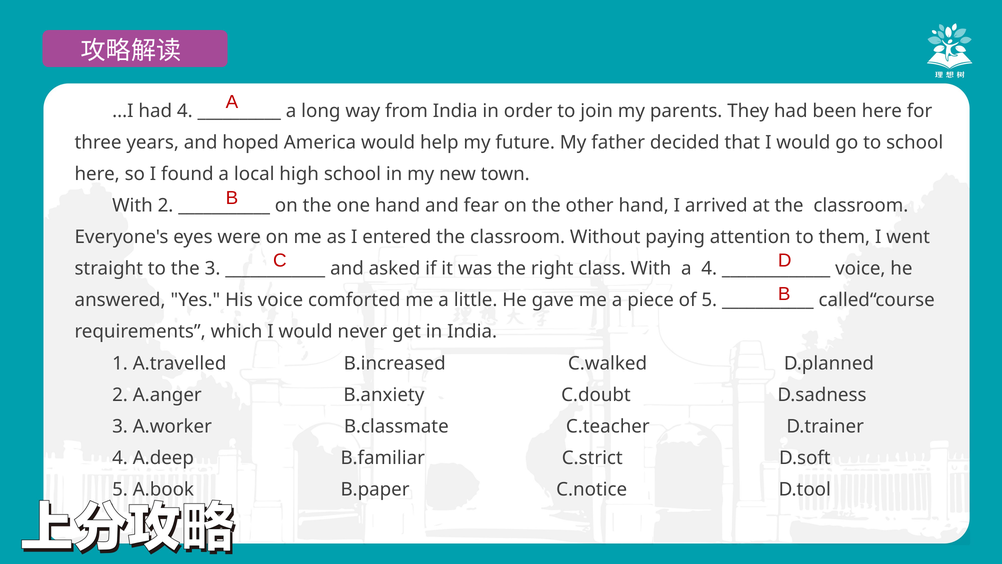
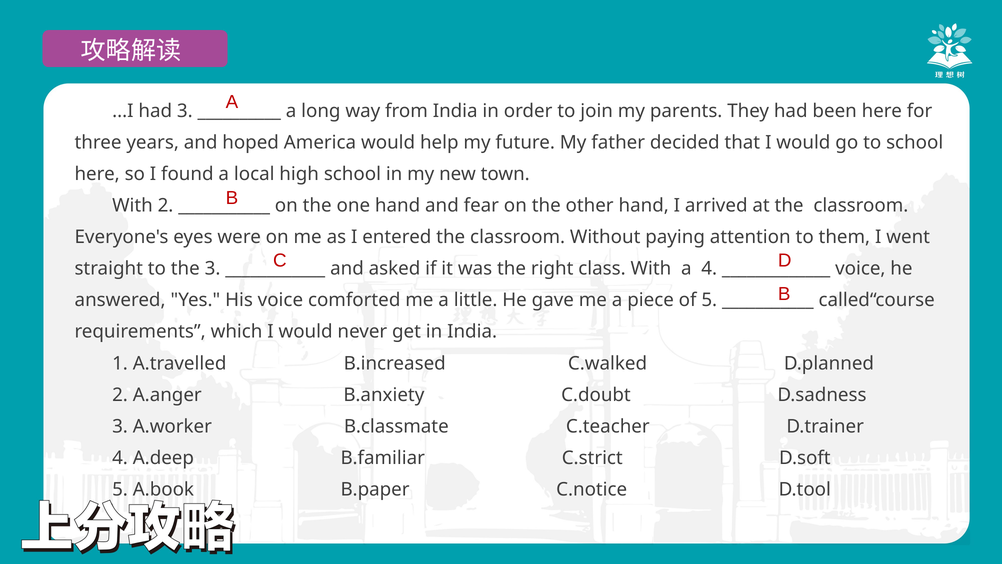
had 4: 4 -> 3
